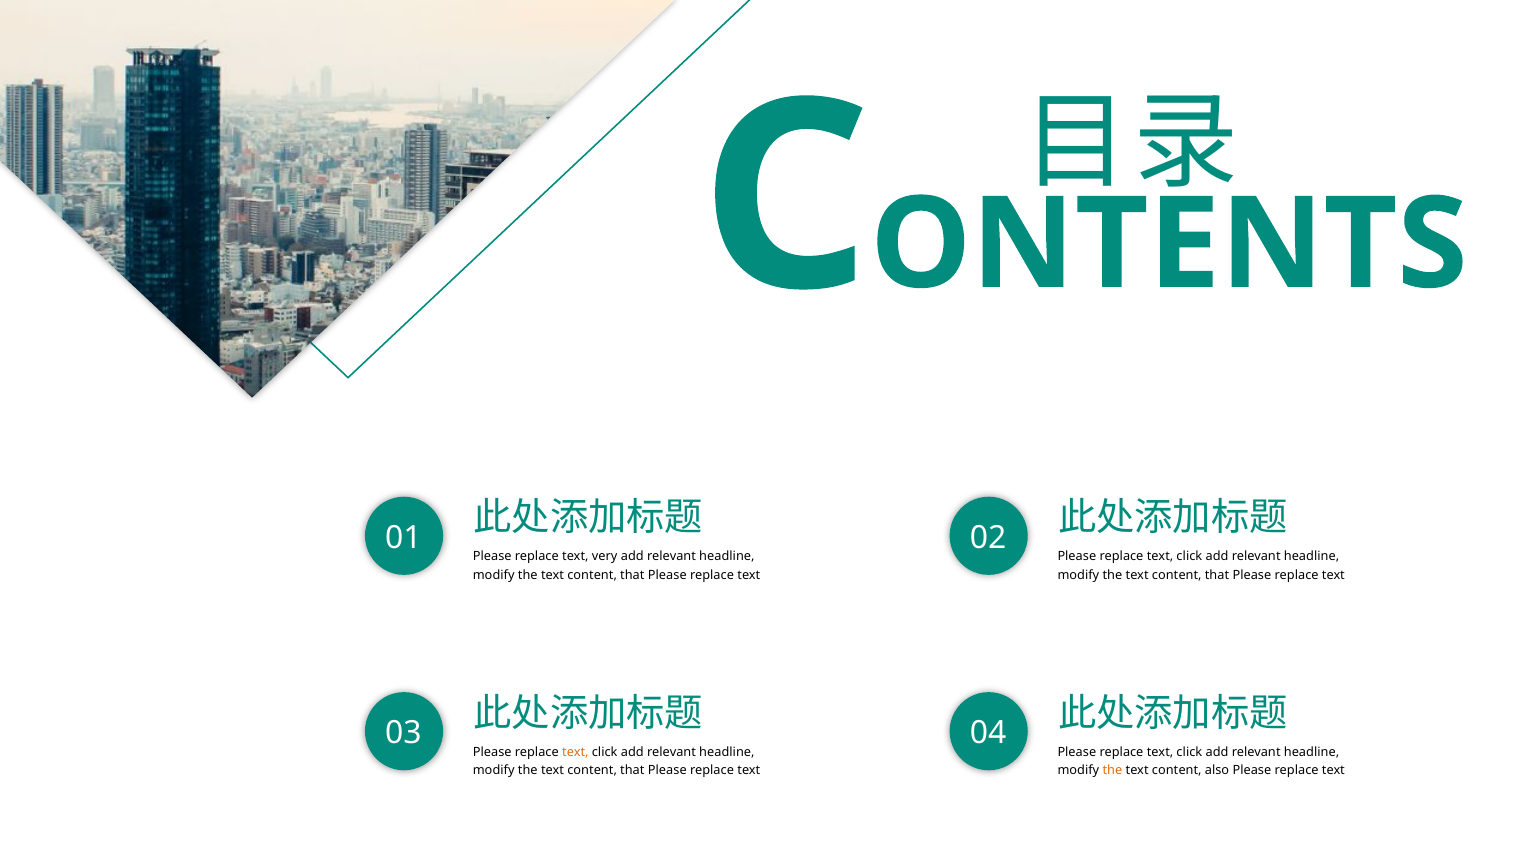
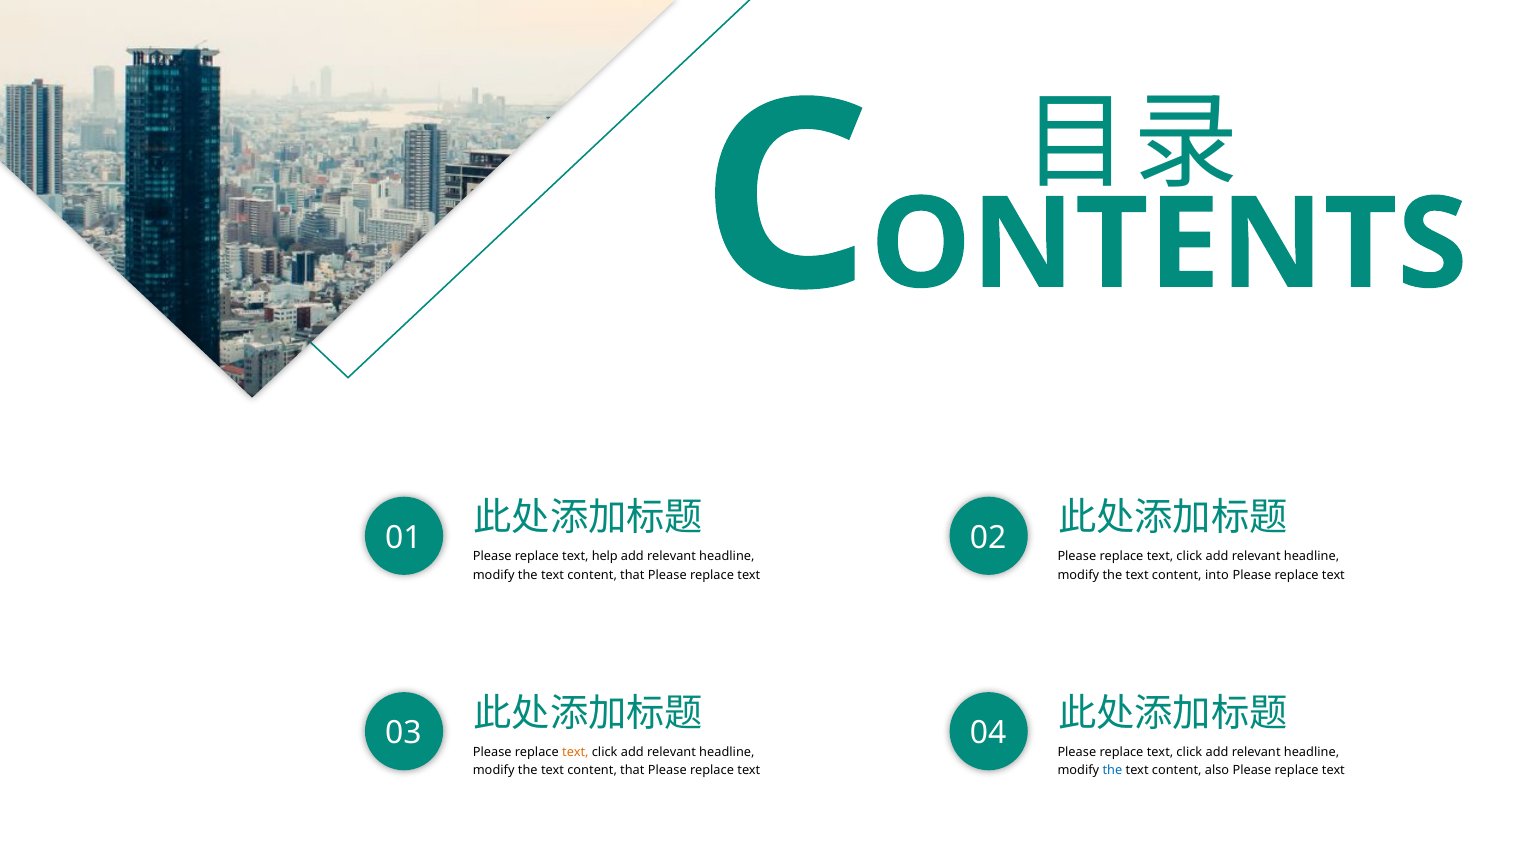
very: very -> help
that at (1217, 575): that -> into
the at (1112, 771) colour: orange -> blue
